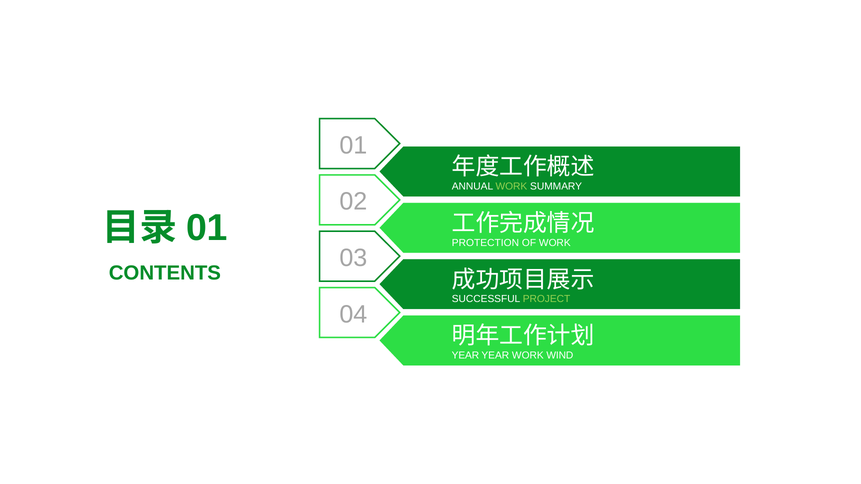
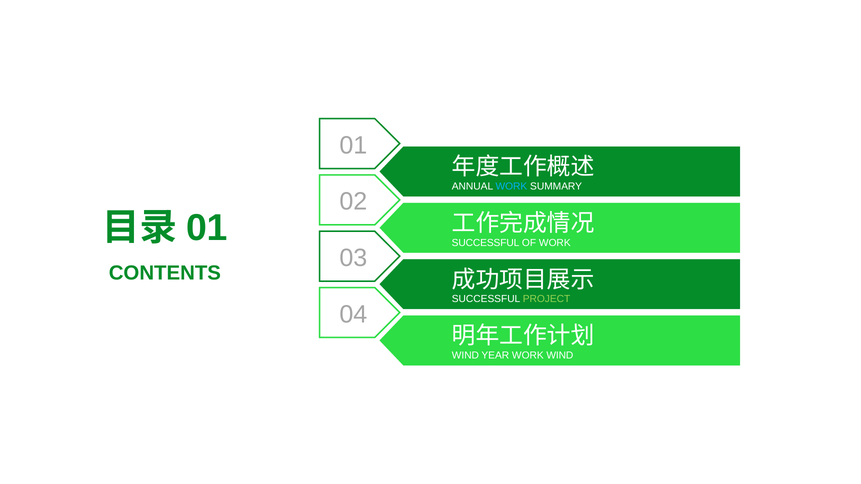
WORK at (511, 187) colour: light green -> light blue
PROTECTION at (485, 243): PROTECTION -> SUCCESSFUL
YEAR at (465, 356): YEAR -> WIND
